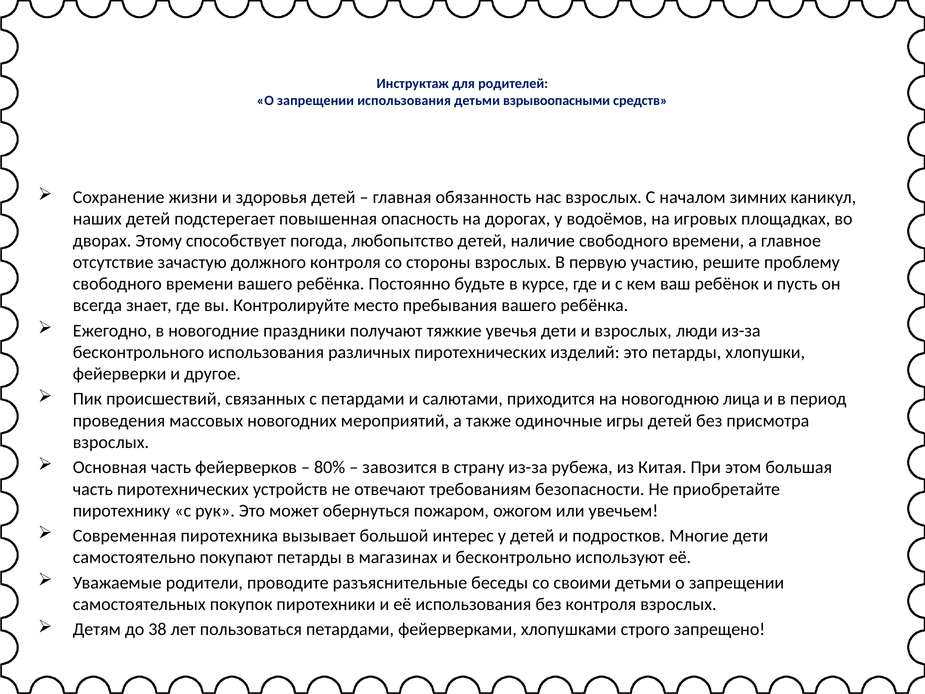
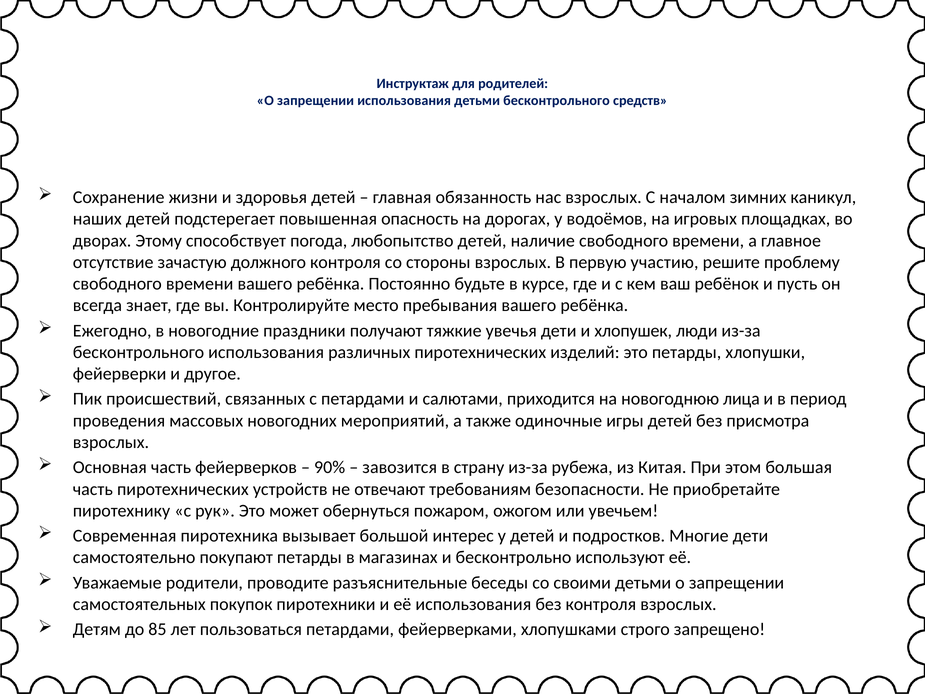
детьми взрывоопасными: взрывоопасными -> бесконтрольного
и взрослых: взрослых -> хлопушек
80%: 80% -> 90%
38: 38 -> 85
